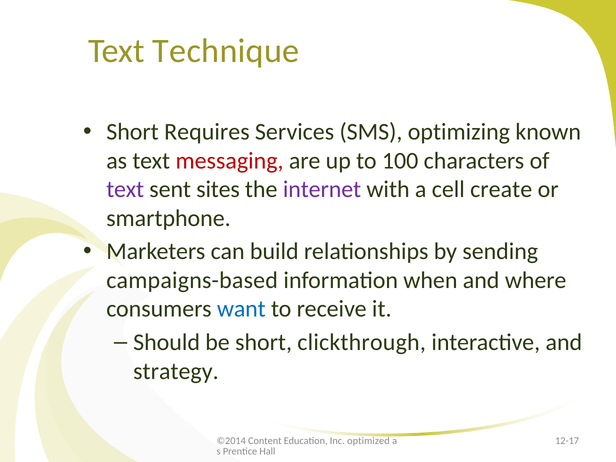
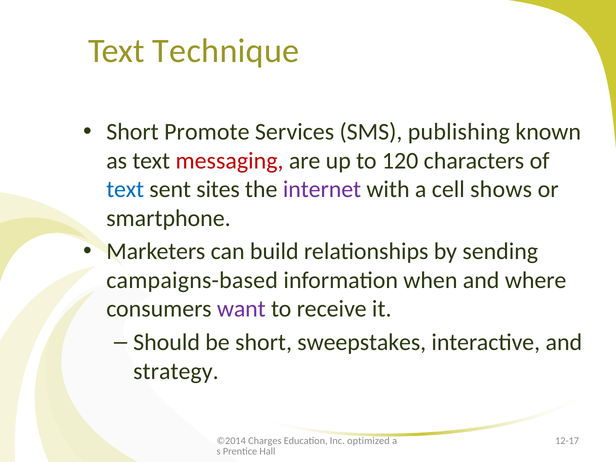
Requires: Requires -> Promote
optimizing: optimizing -> publishing
100: 100 -> 120
text at (125, 189) colour: purple -> blue
create: create -> shows
want colour: blue -> purple
clickthrough: clickthrough -> sweepstakes
Content: Content -> Charges
